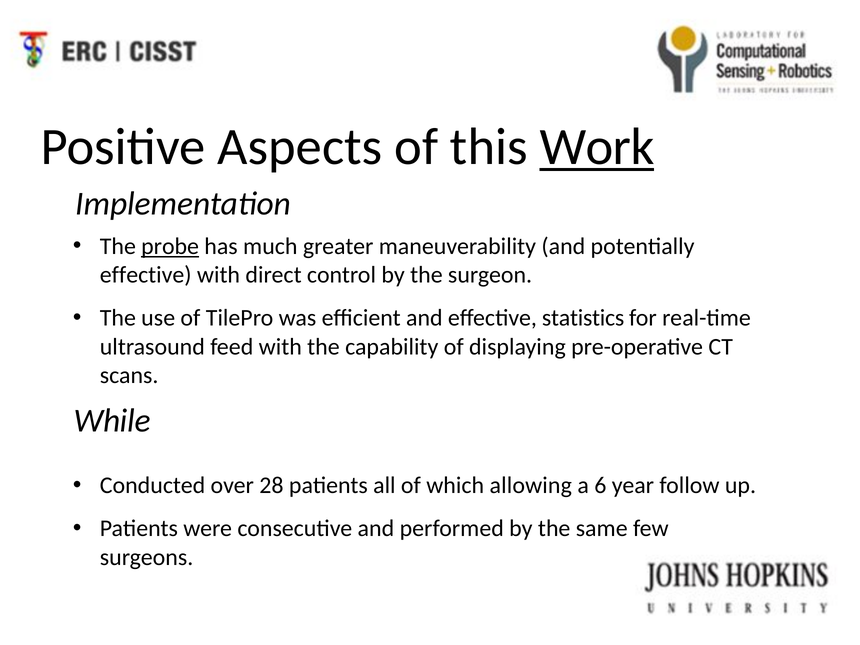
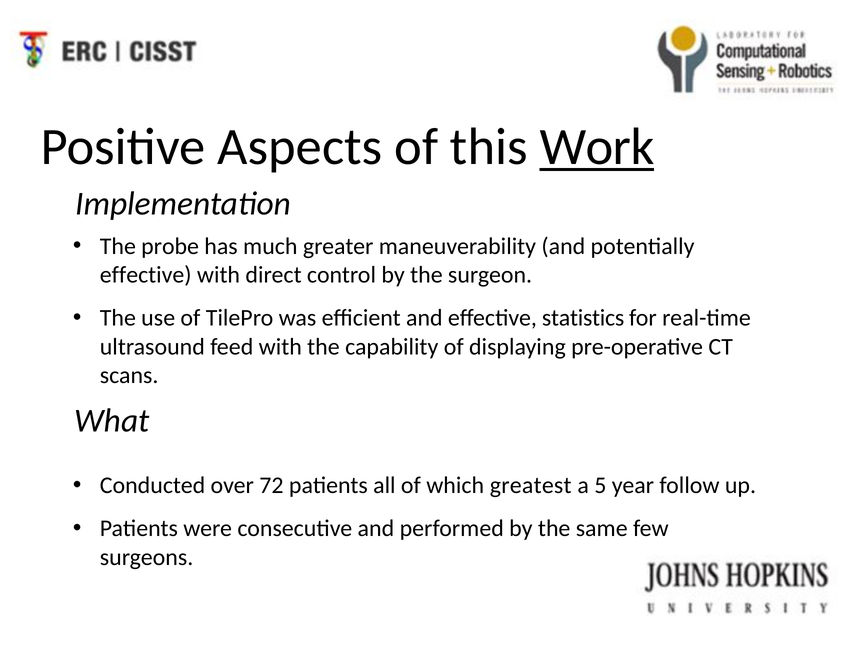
probe underline: present -> none
While: While -> What
28: 28 -> 72
allowing: allowing -> greatest
6: 6 -> 5
